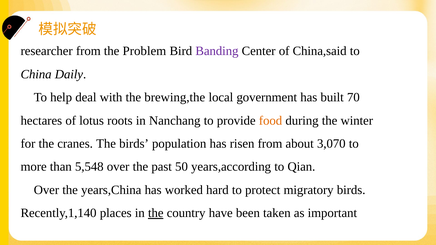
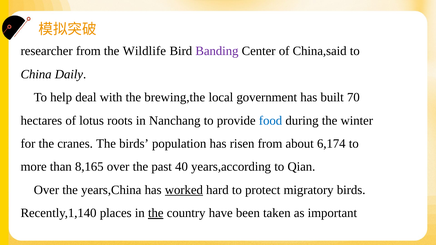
Problem: Problem -> Wildlife
food colour: orange -> blue
3,070: 3,070 -> 6,174
5,548: 5,548 -> 8,165
50: 50 -> 40
worked underline: none -> present
